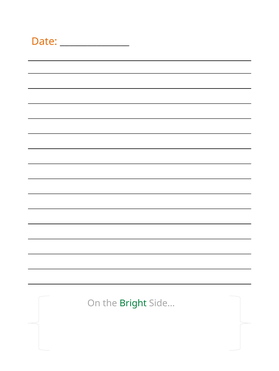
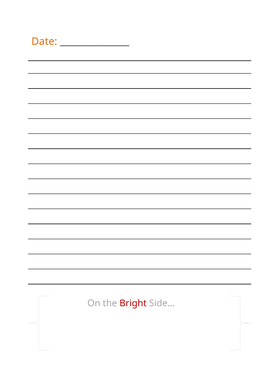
Bright colour: green -> red
